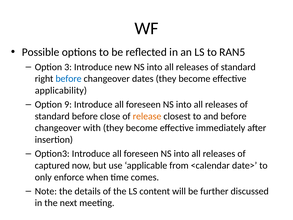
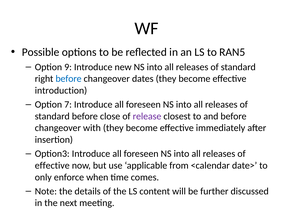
3: 3 -> 9
applicability: applicability -> introduction
9: 9 -> 7
release colour: orange -> purple
captured at (52, 165): captured -> effective
